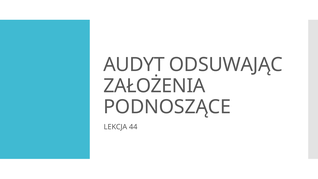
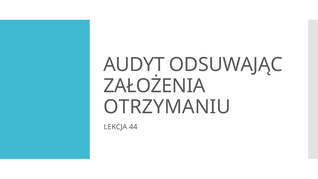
PODNOSZĄCE: PODNOSZĄCE -> OTRZYMANIU
